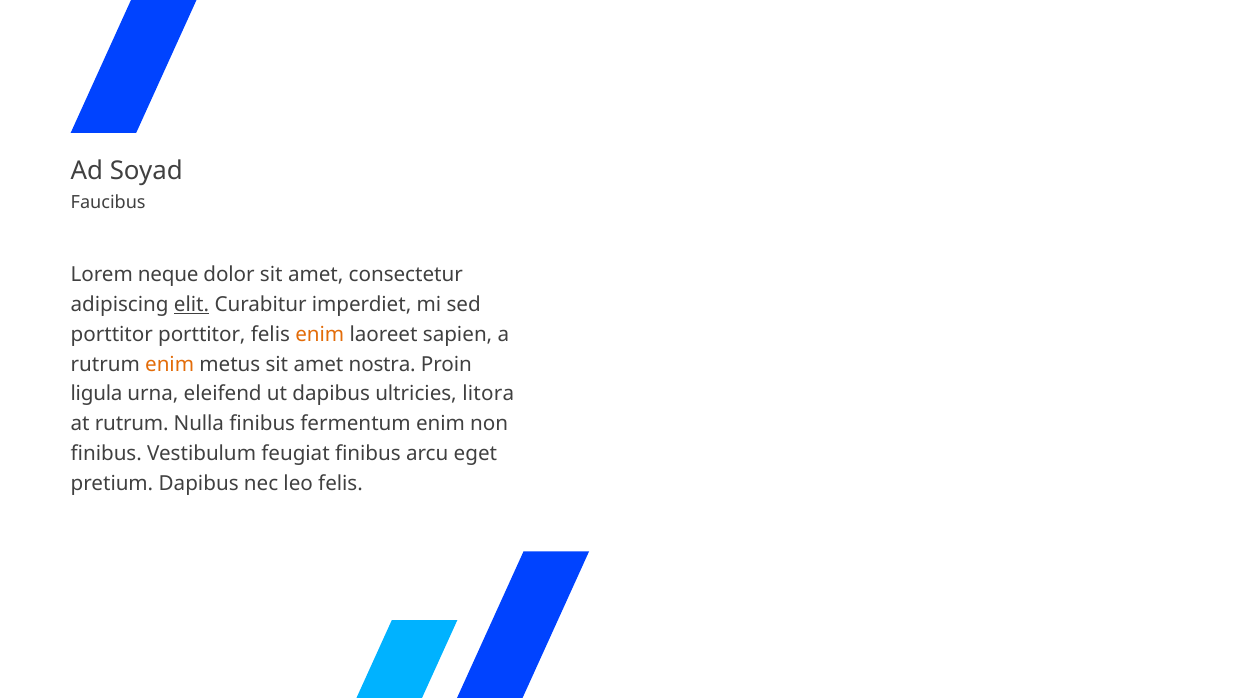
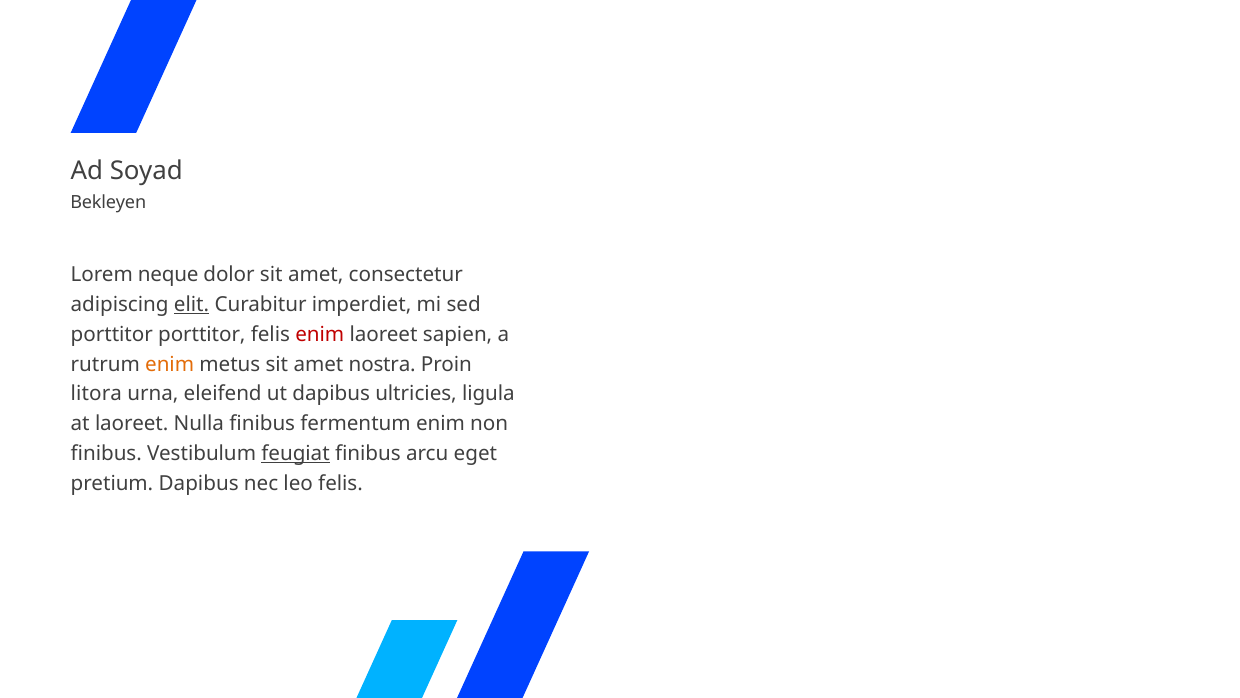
Faucibus: Faucibus -> Bekleyen
enim at (320, 334) colour: orange -> red
ligula: ligula -> litora
litora: litora -> ligula
at rutrum: rutrum -> laoreet
feugiat underline: none -> present
